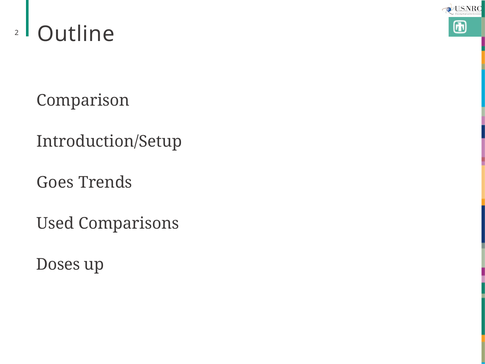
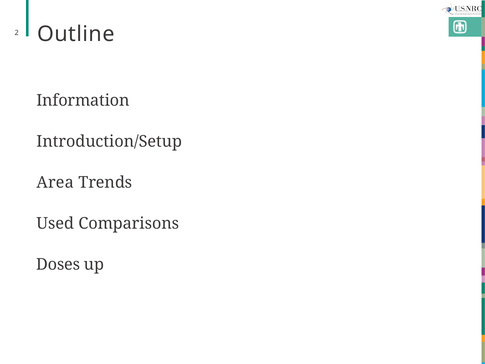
Comparison: Comparison -> Information
Goes: Goes -> Area
